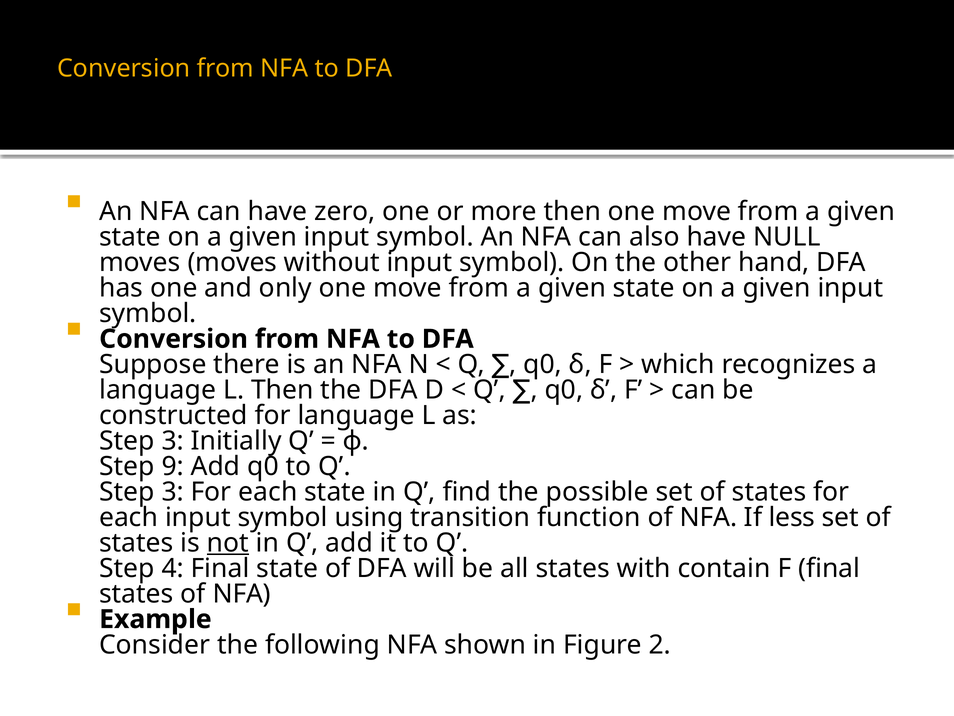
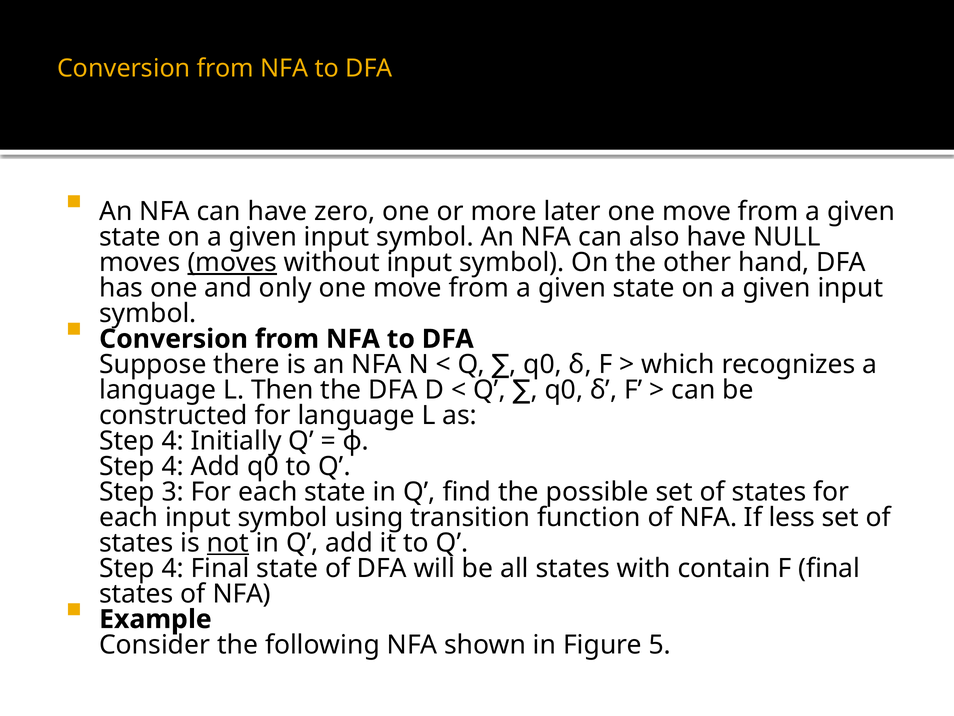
more then: then -> later
moves at (232, 262) underline: none -> present
3 at (173, 441): 3 -> 4
9 at (173, 466): 9 -> 4
2: 2 -> 5
